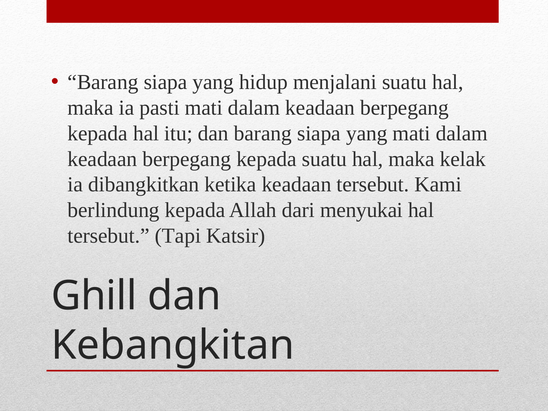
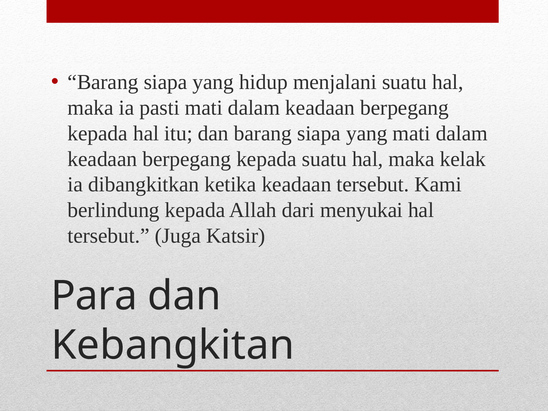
Tapi: Tapi -> Juga
Ghill: Ghill -> Para
